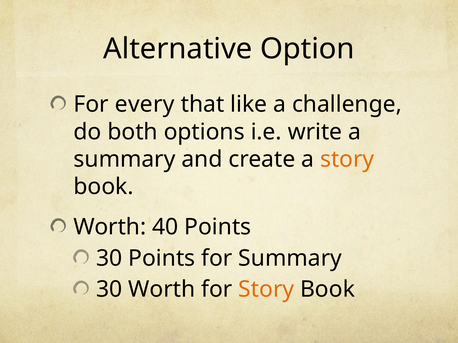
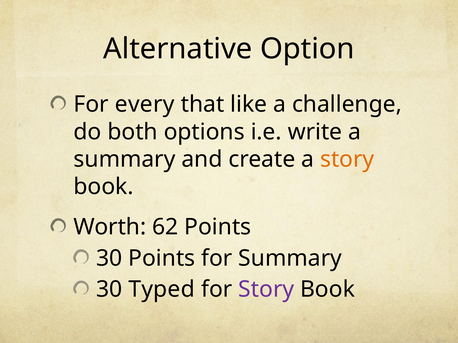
40: 40 -> 62
30 Worth: Worth -> Typed
Story at (266, 290) colour: orange -> purple
